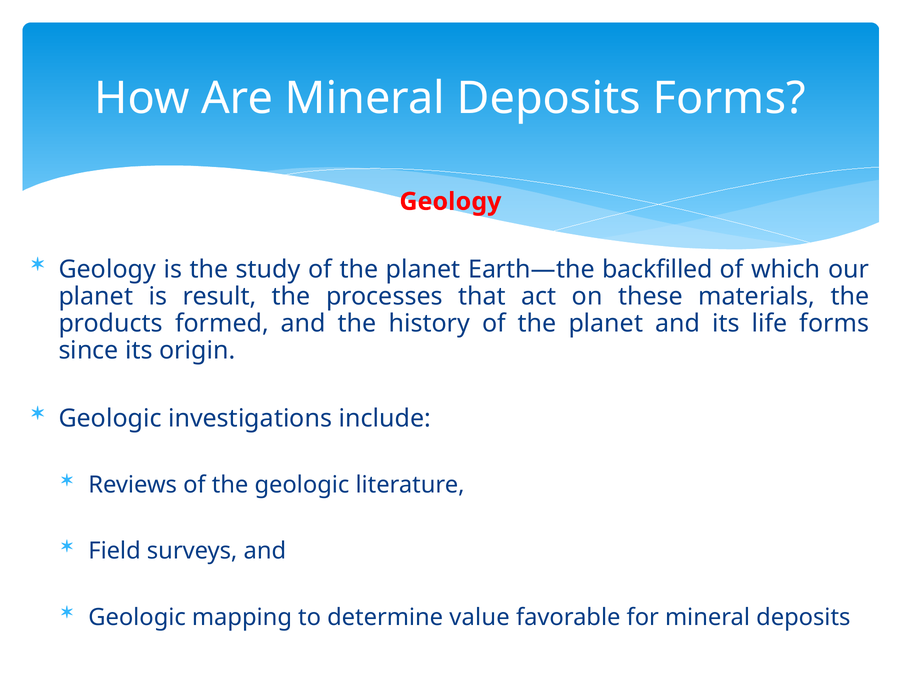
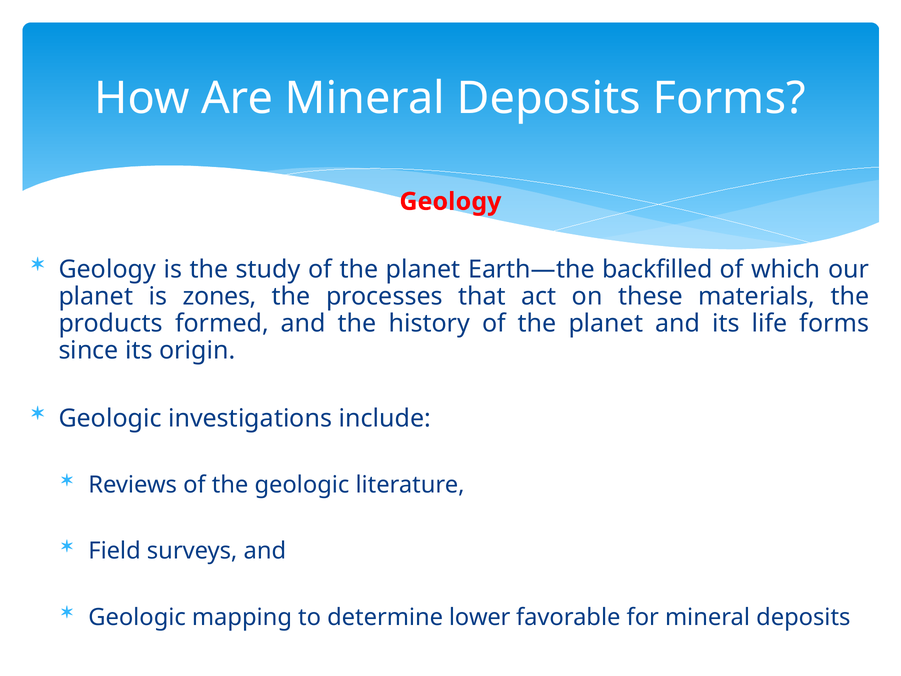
result: result -> zones
value: value -> lower
